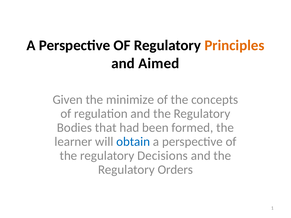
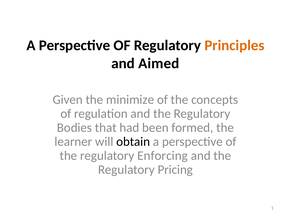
obtain colour: blue -> black
Decisions: Decisions -> Enforcing
Orders: Orders -> Pricing
